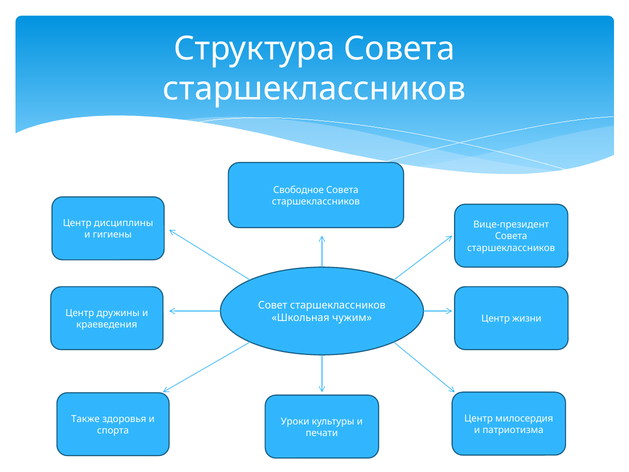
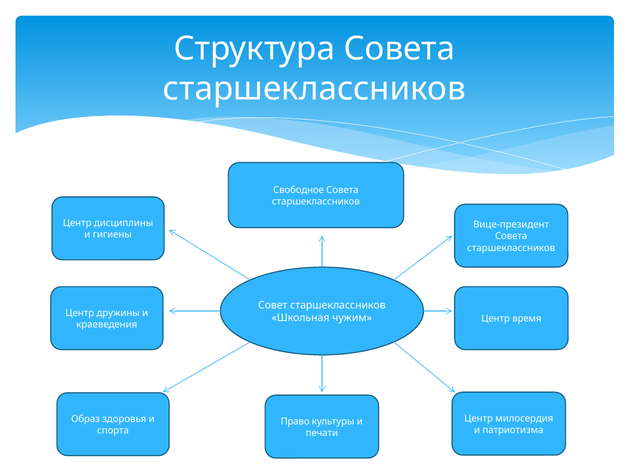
жизни: жизни -> время
Также: Также -> Образ
Уроки: Уроки -> Право
